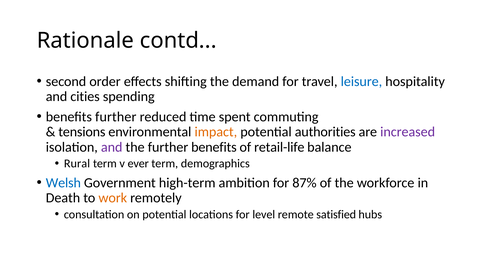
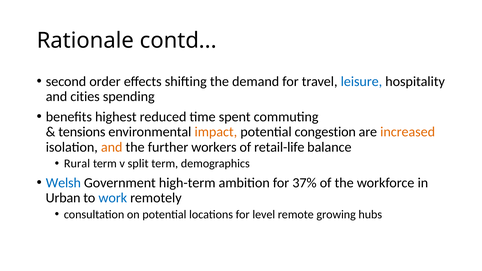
benefits further: further -> highest
authorities: authorities -> congestion
increased colour: purple -> orange
and at (112, 147) colour: purple -> orange
further benefits: benefits -> workers
ever: ever -> split
87%: 87% -> 37%
Death: Death -> Urban
work colour: orange -> blue
satisfied: satisfied -> growing
